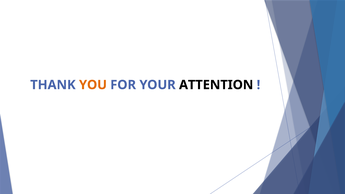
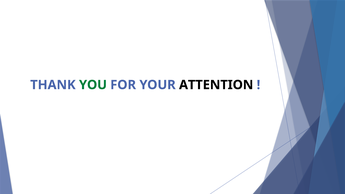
YOU colour: orange -> green
